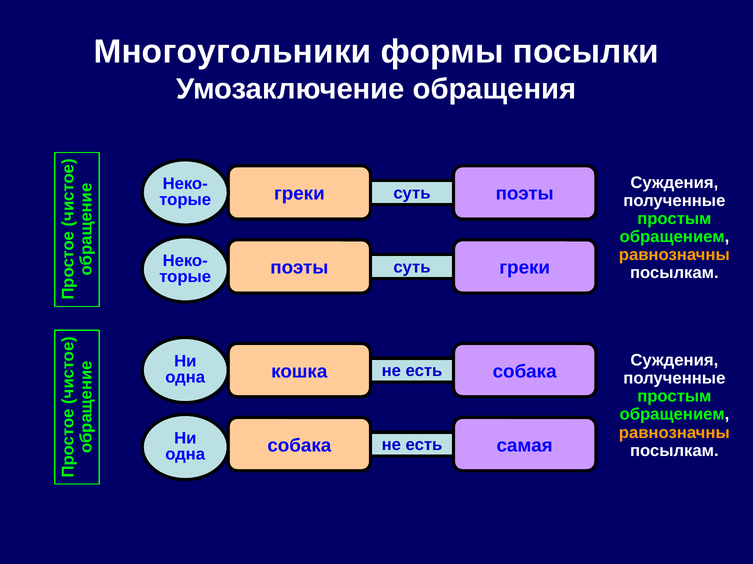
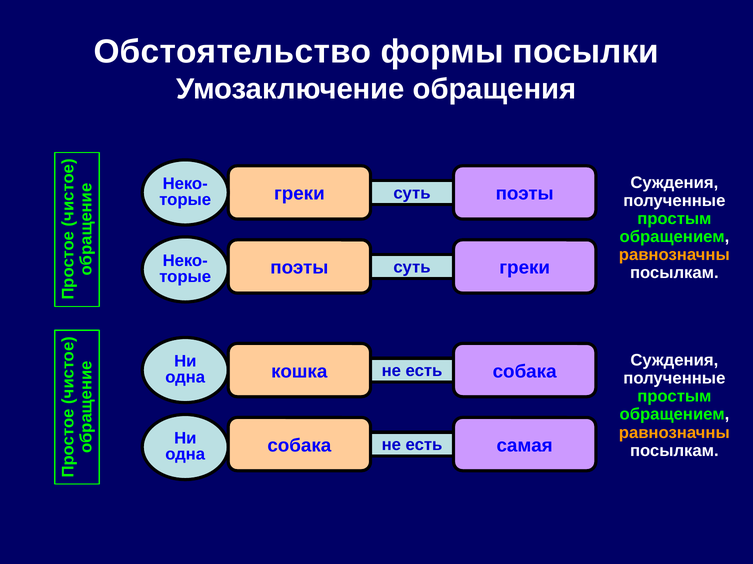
Многоугольники: Многоугольники -> Обстоятельство
